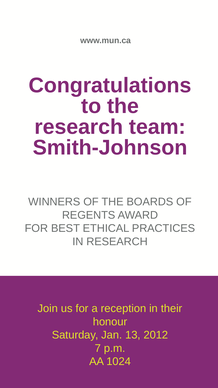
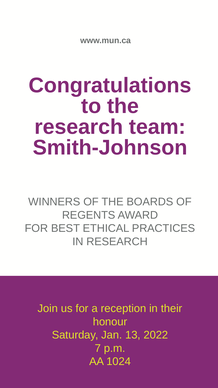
2012: 2012 -> 2022
